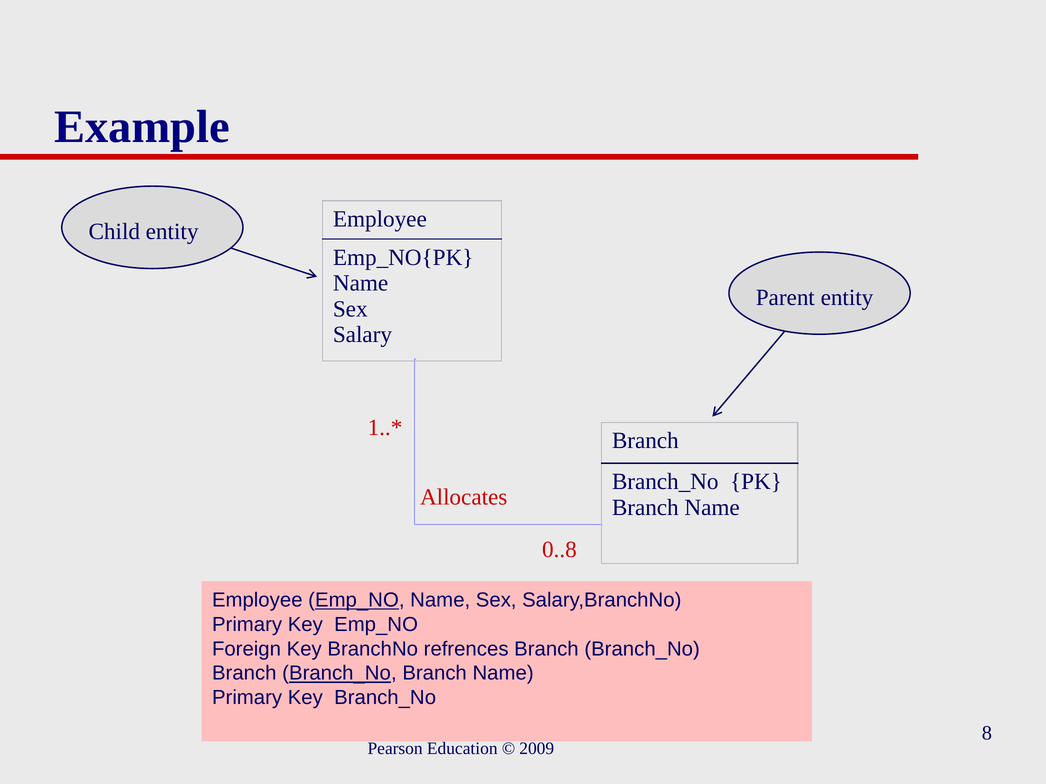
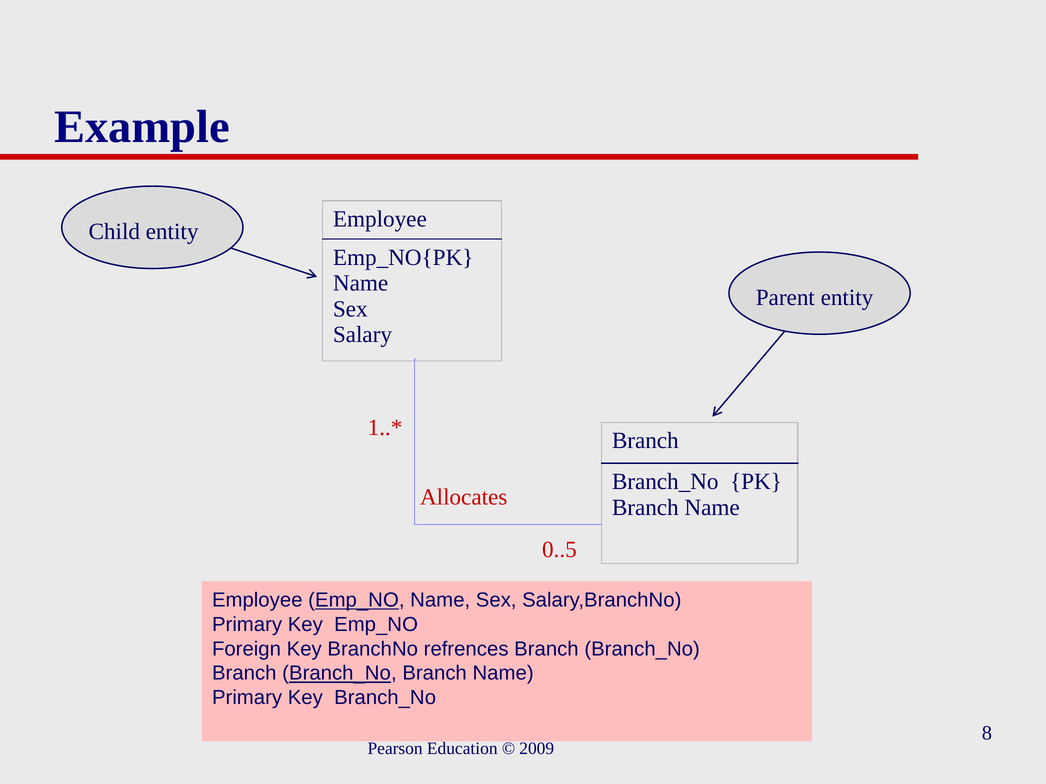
0..8: 0..8 -> 0..5
